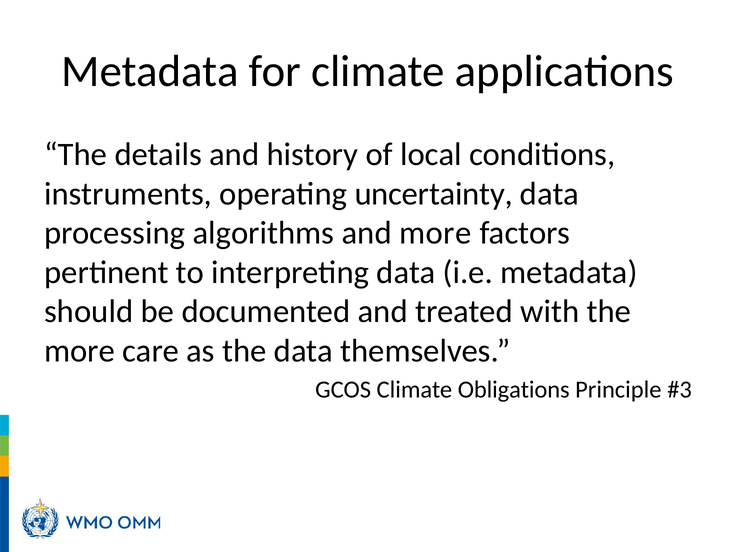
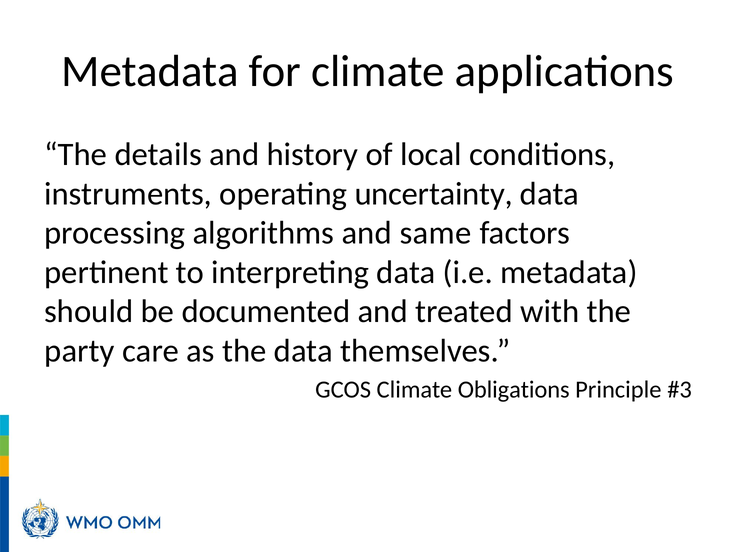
and more: more -> same
more at (80, 351): more -> party
